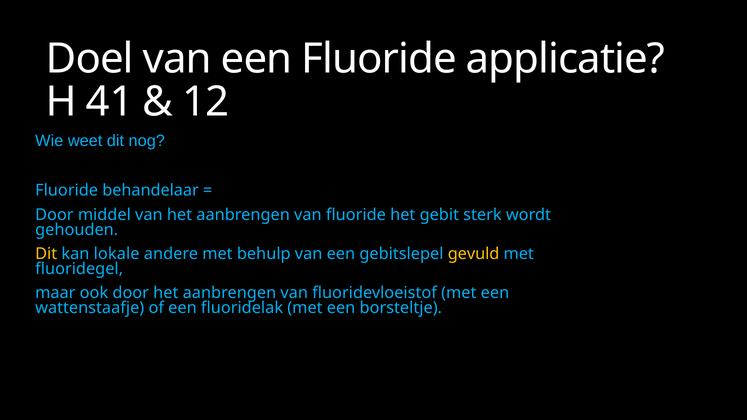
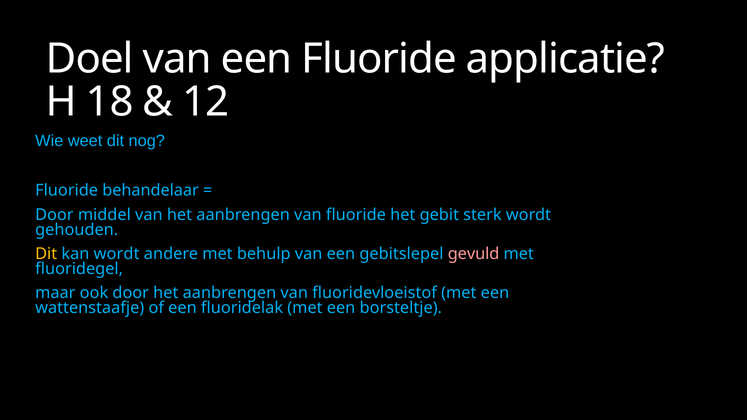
41: 41 -> 18
kan lokale: lokale -> wordt
gevuld colour: yellow -> pink
